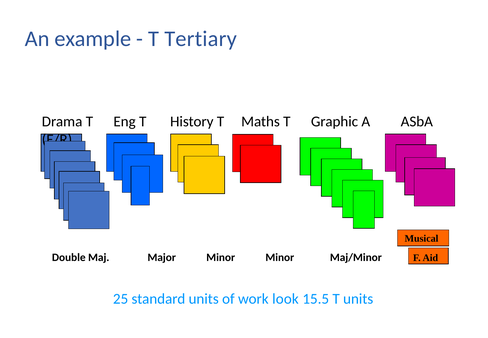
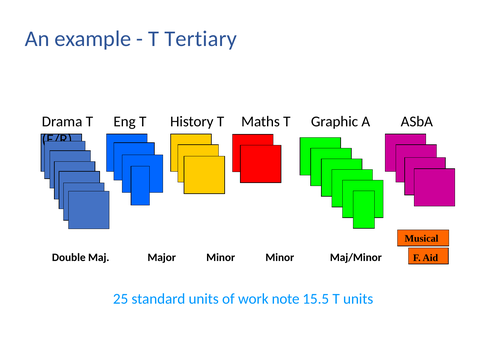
look: look -> note
